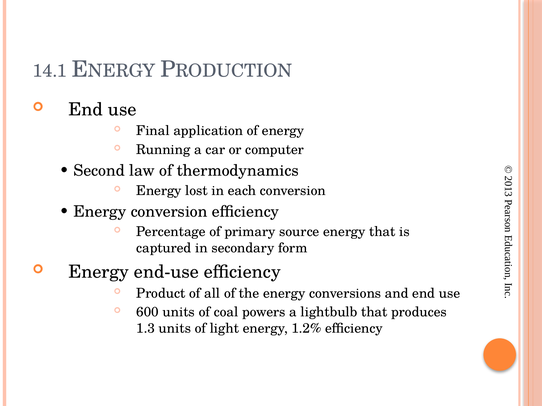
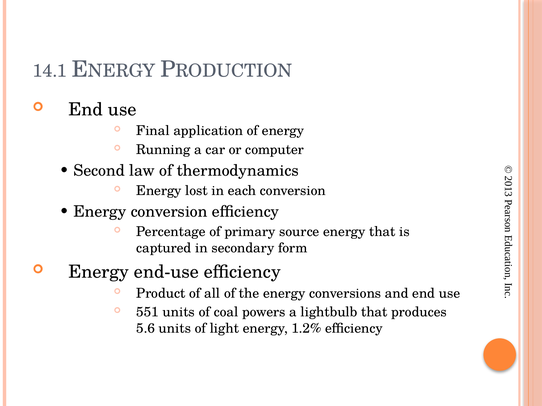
600: 600 -> 551
1.3: 1.3 -> 5.6
